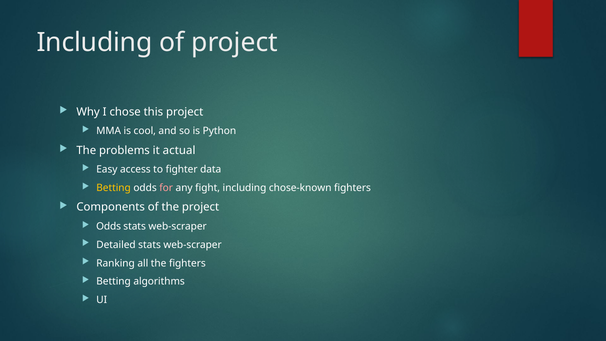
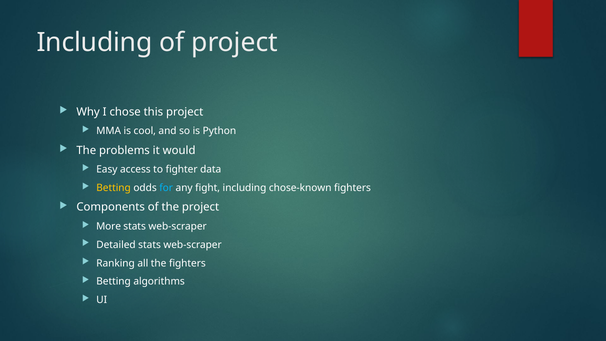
actual: actual -> would
for colour: pink -> light blue
Odds at (109, 226): Odds -> More
